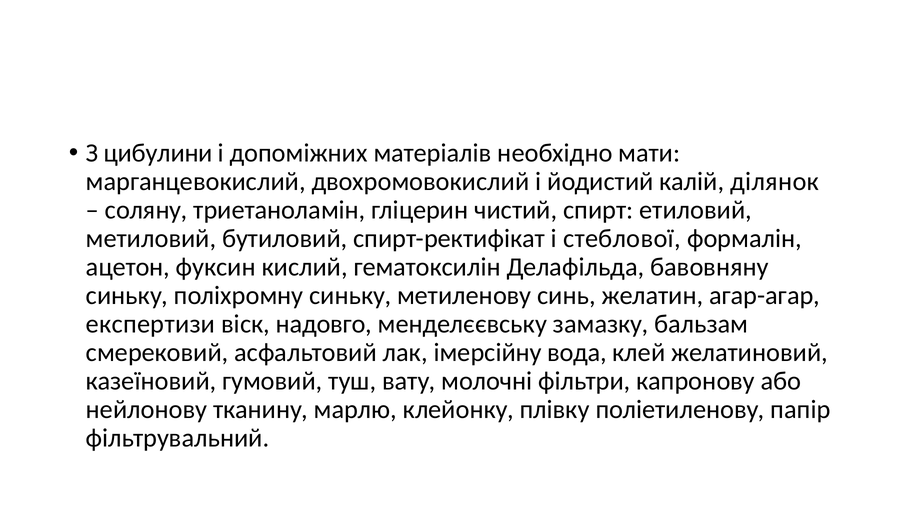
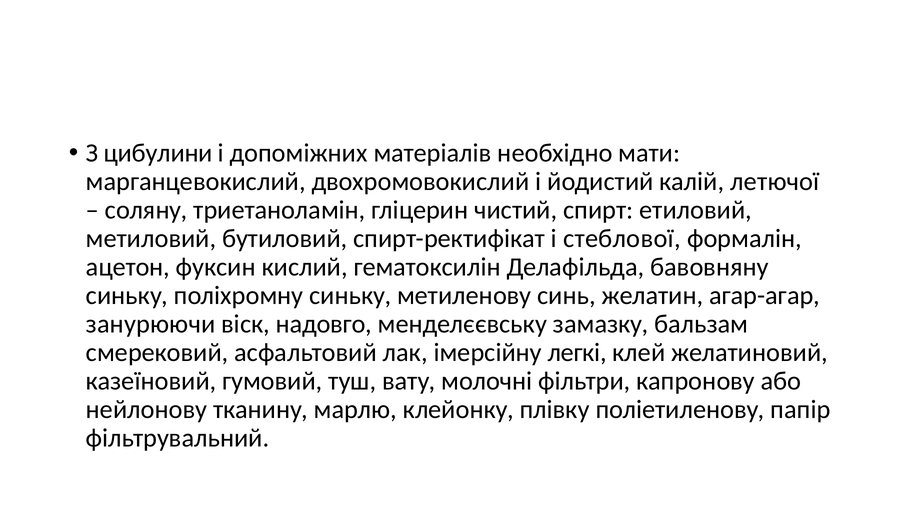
ділянок: ділянок -> летючої
експертизи: експертизи -> занурюючи
вода: вода -> легкі
